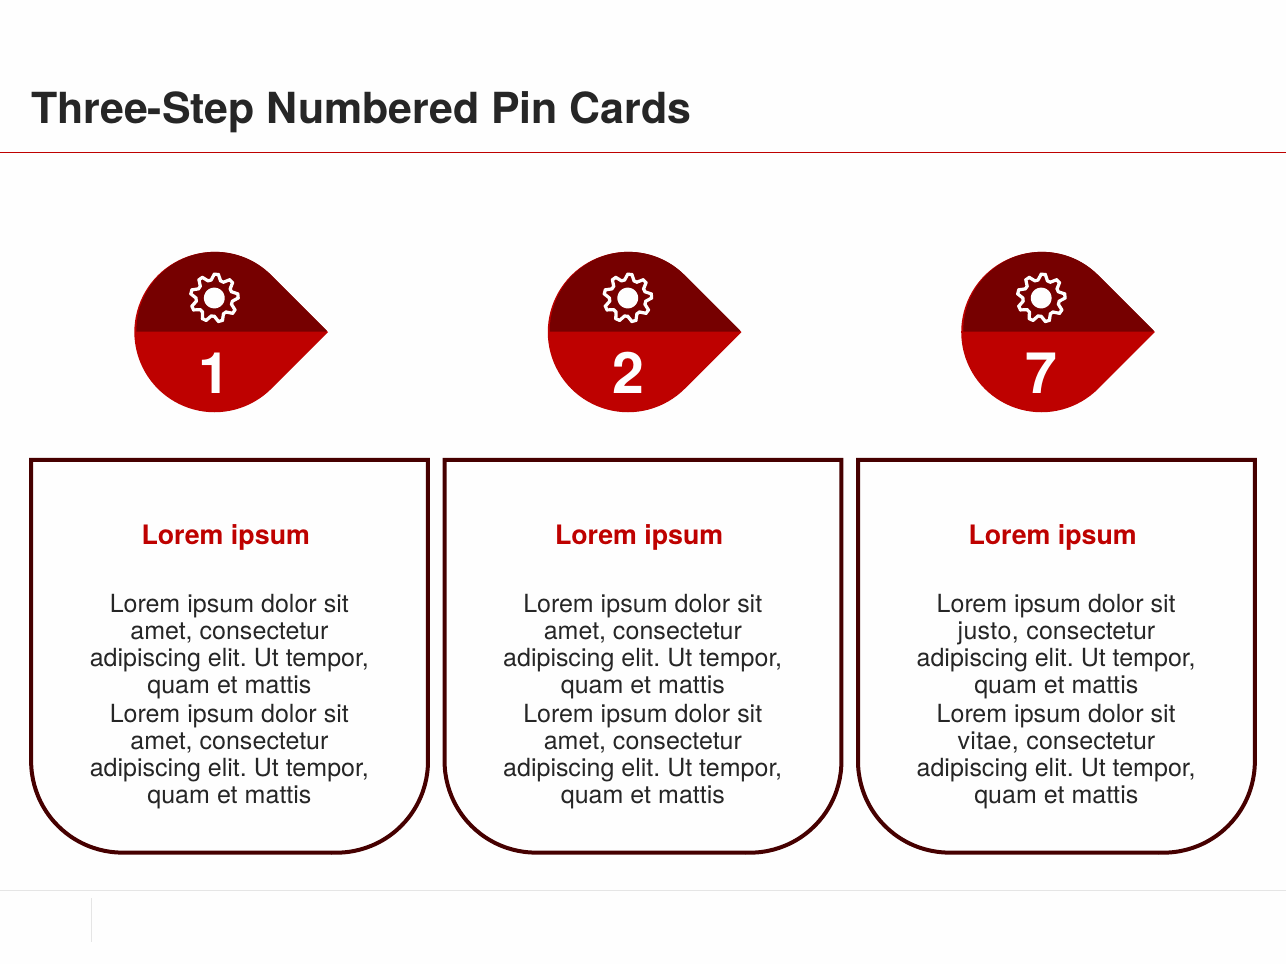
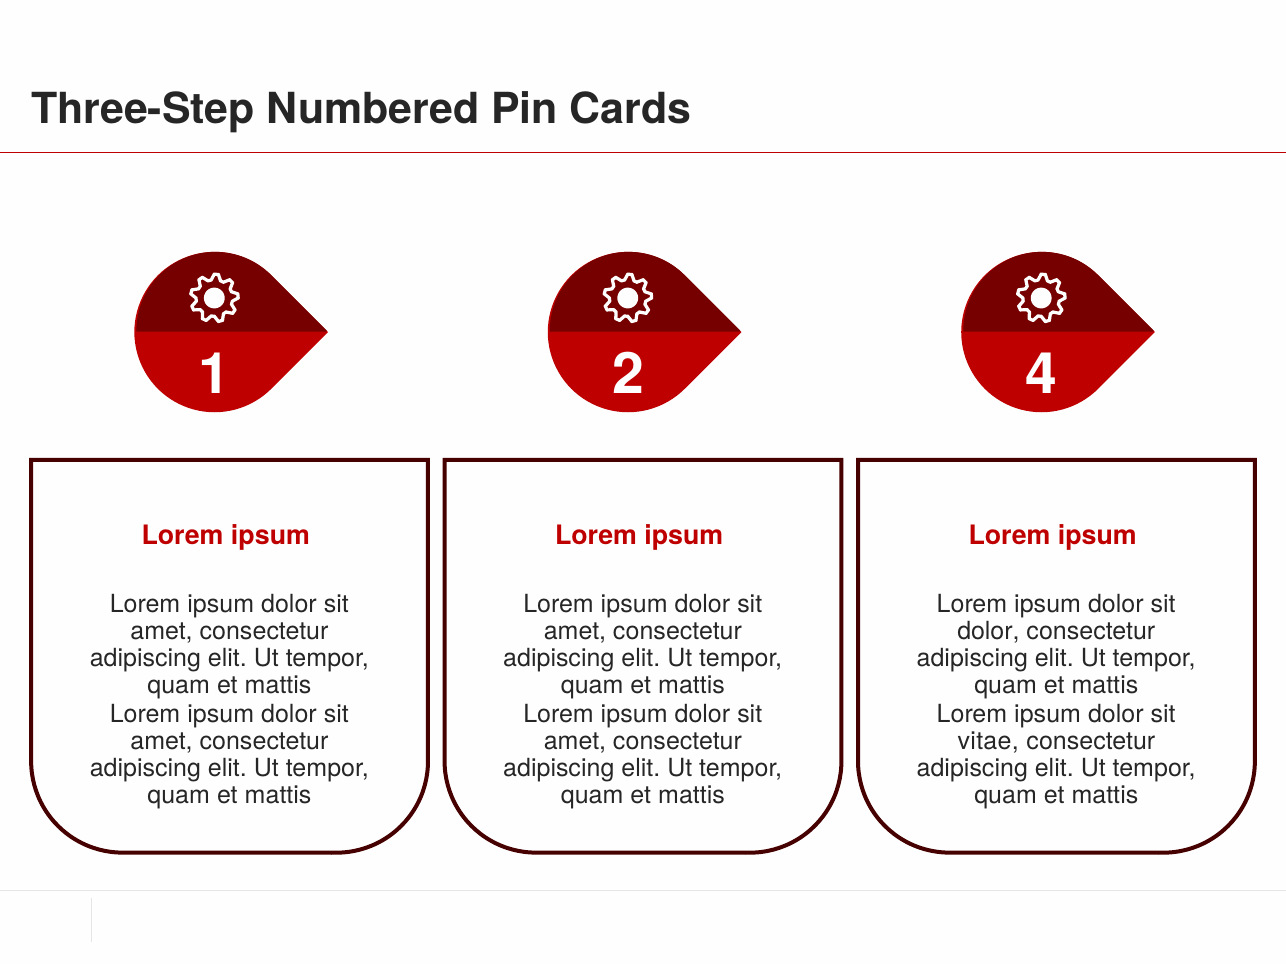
7: 7 -> 4
justo at (988, 631): justo -> dolor
